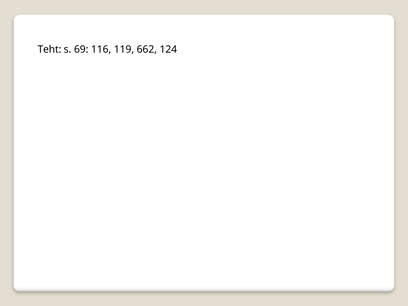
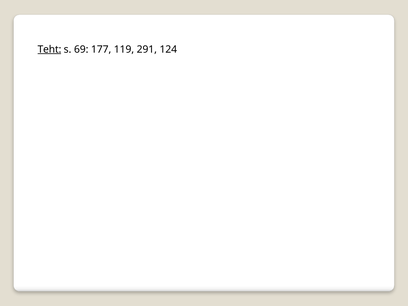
Teht underline: none -> present
116: 116 -> 177
662: 662 -> 291
